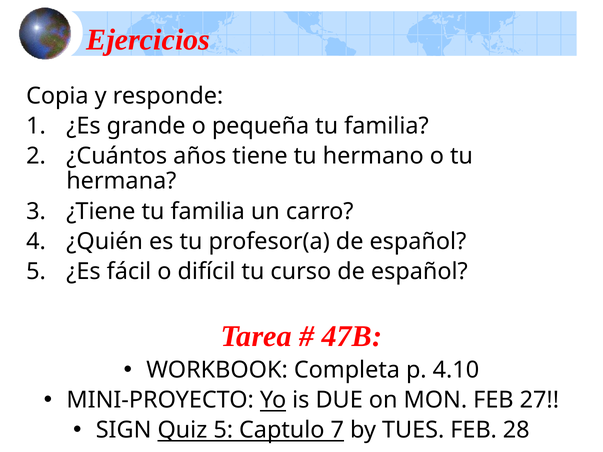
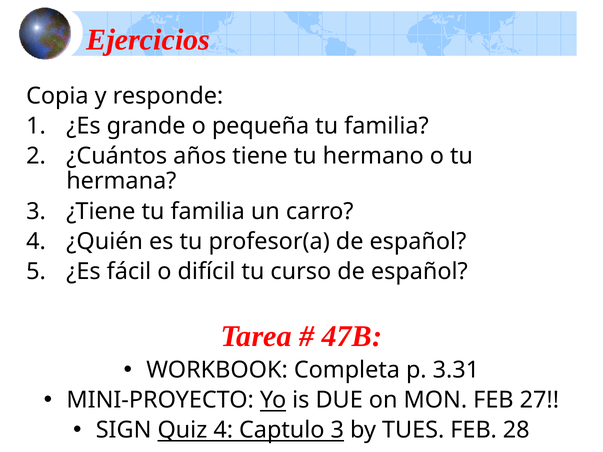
4.10: 4.10 -> 3.31
Quiz 5: 5 -> 4
Captulo 7: 7 -> 3
